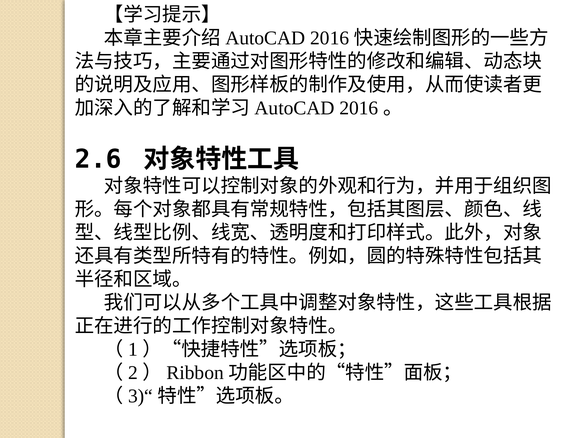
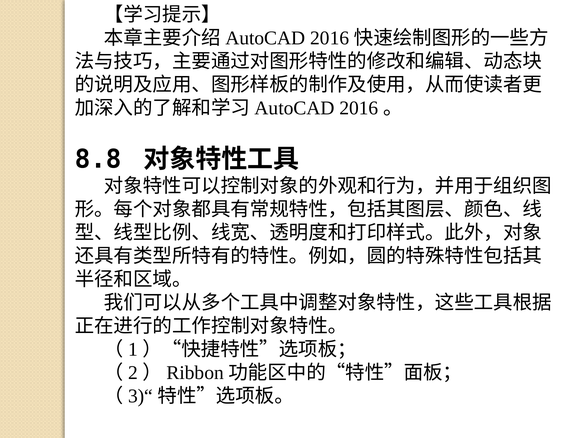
2.6: 2.6 -> 8.8
